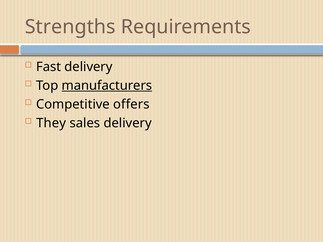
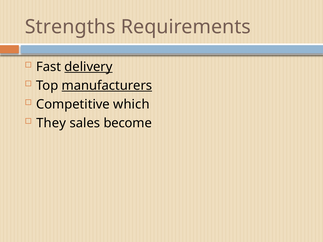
delivery at (88, 67) underline: none -> present
offers: offers -> which
sales delivery: delivery -> become
